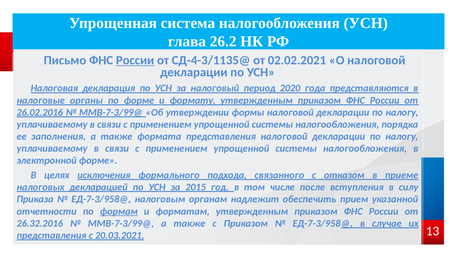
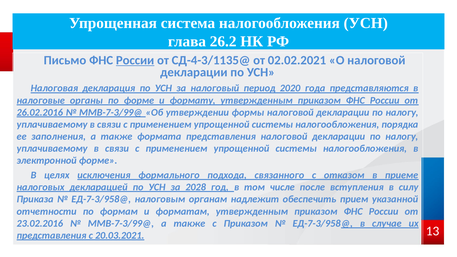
2015: 2015 -> 2028
формам underline: present -> none
26.32.2016: 26.32.2016 -> 23.02.2016
